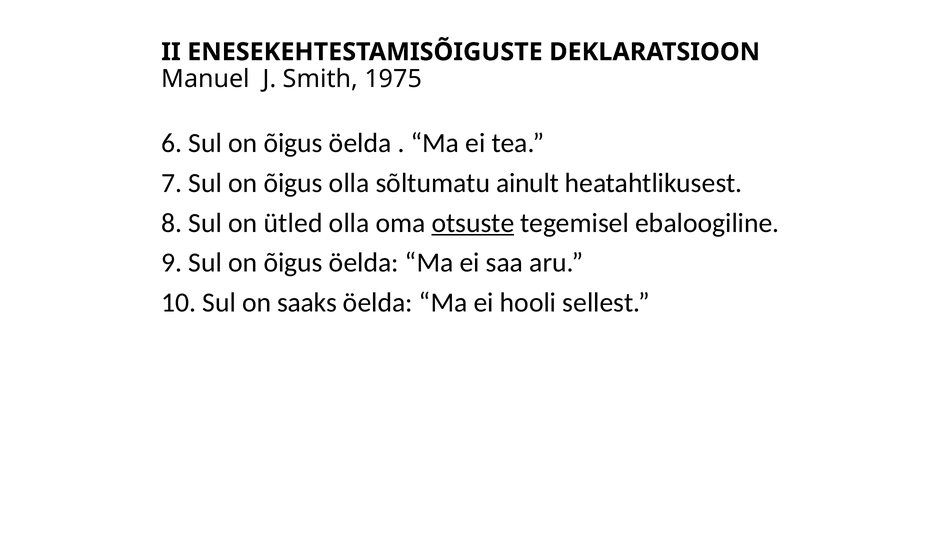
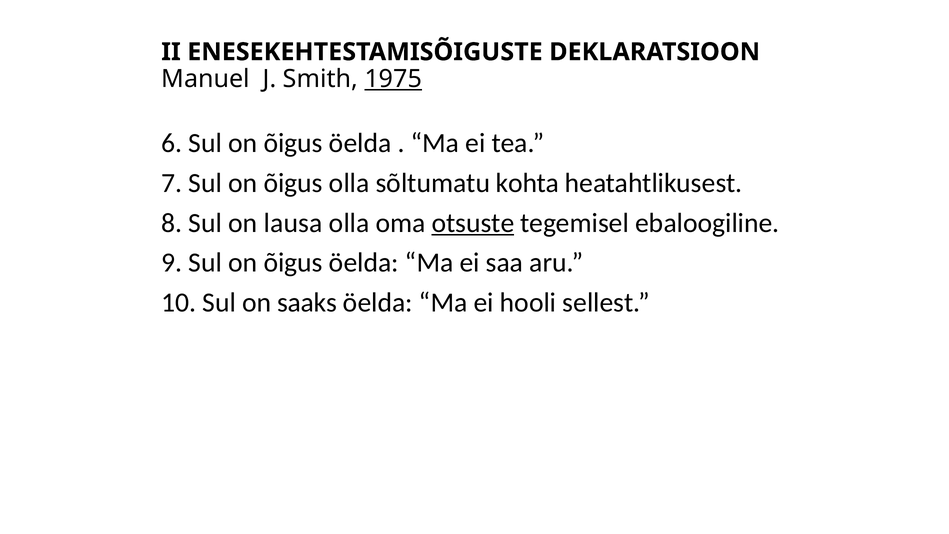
1975 underline: none -> present
ainult: ainult -> kohta
ütled: ütled -> lausa
